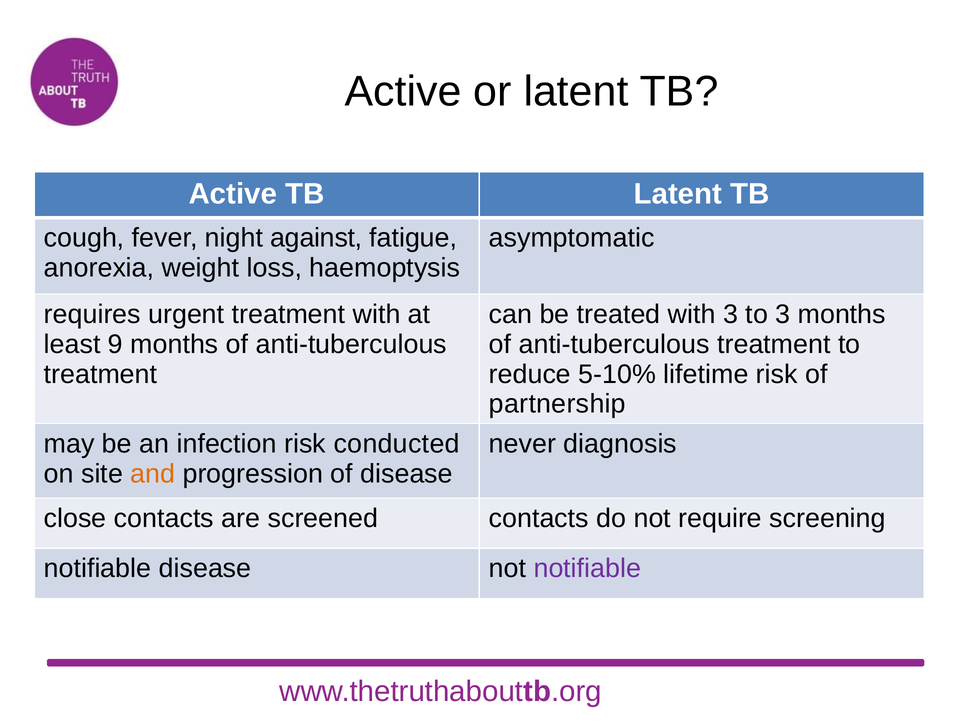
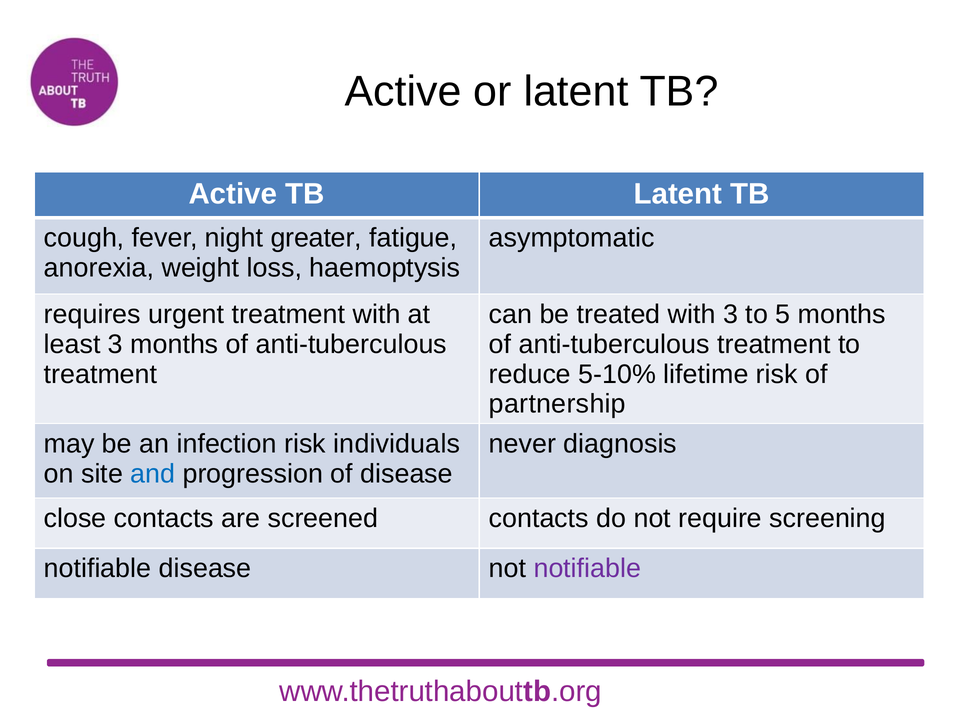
against: against -> greater
to 3: 3 -> 5
least 9: 9 -> 3
conducted: conducted -> individuals
and colour: orange -> blue
